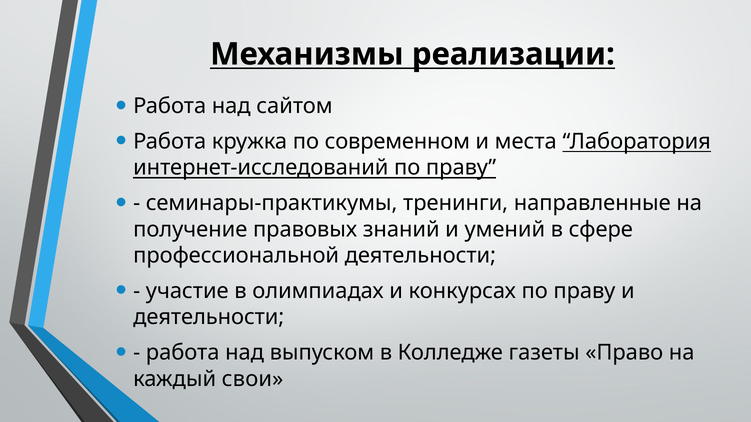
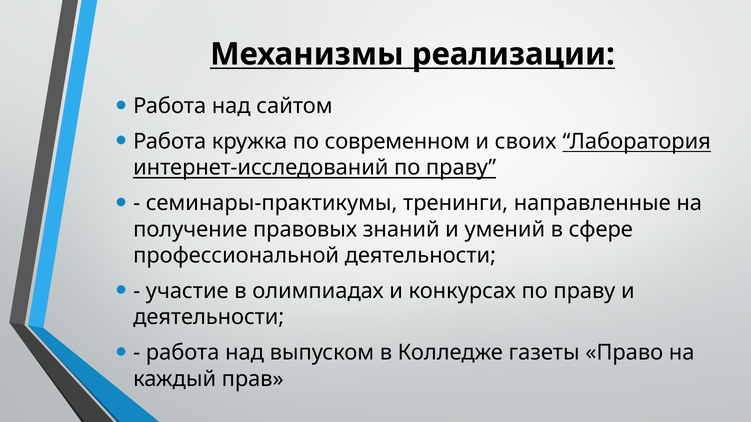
места: места -> своих
свои: свои -> прав
